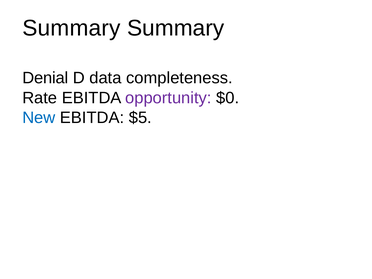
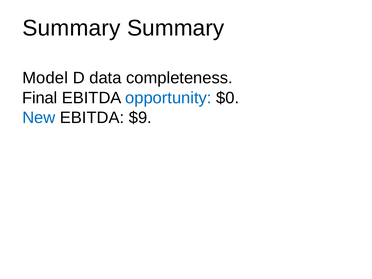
Denial: Denial -> Model
Rate: Rate -> Final
opportunity colour: purple -> blue
$5: $5 -> $9
